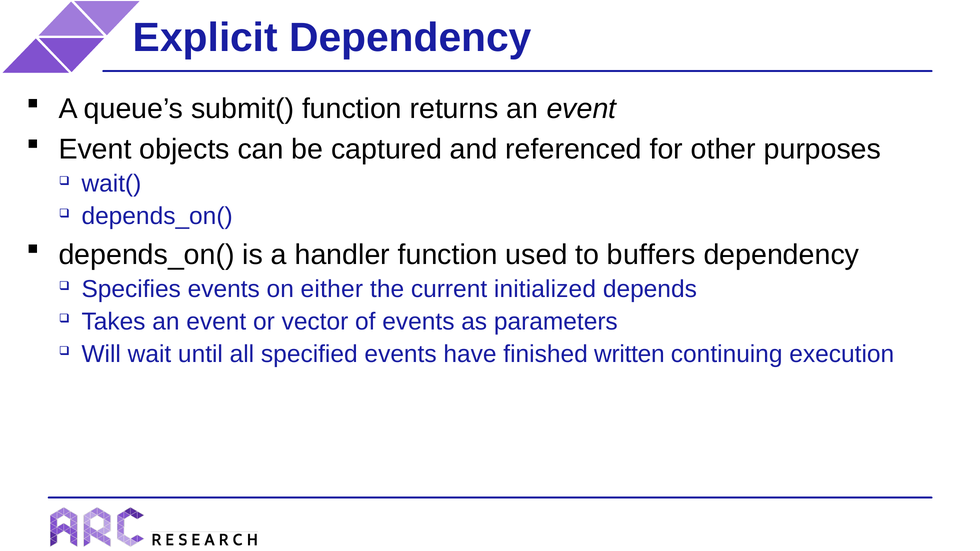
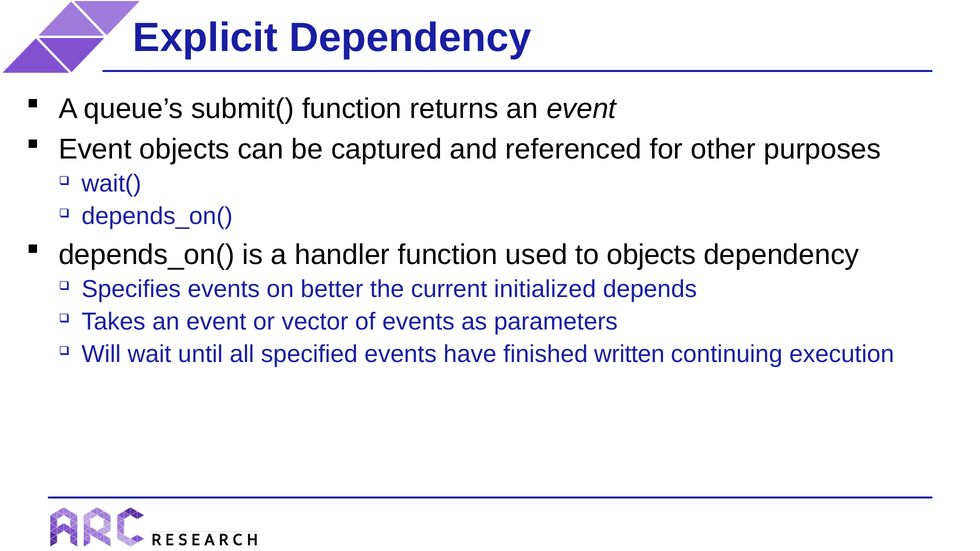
to buffers: buffers -> objects
either: either -> better
